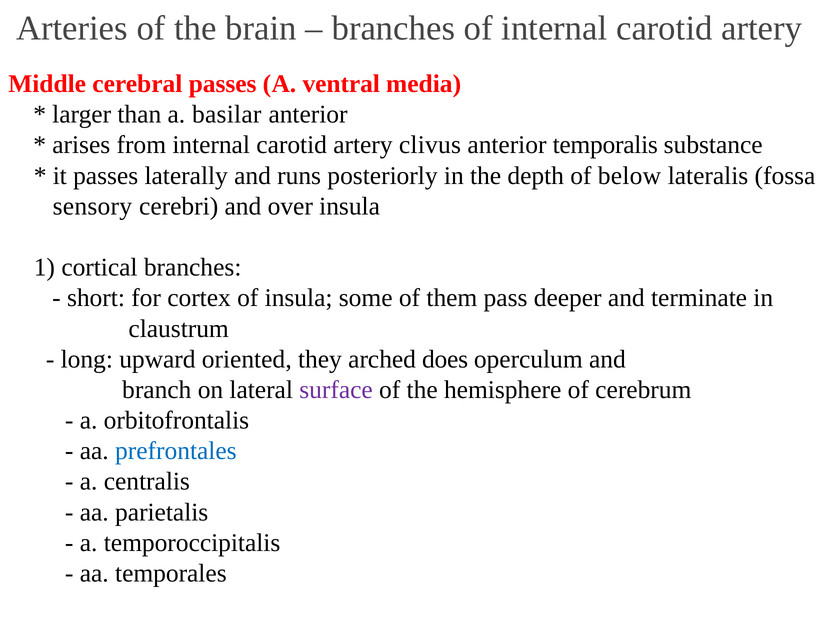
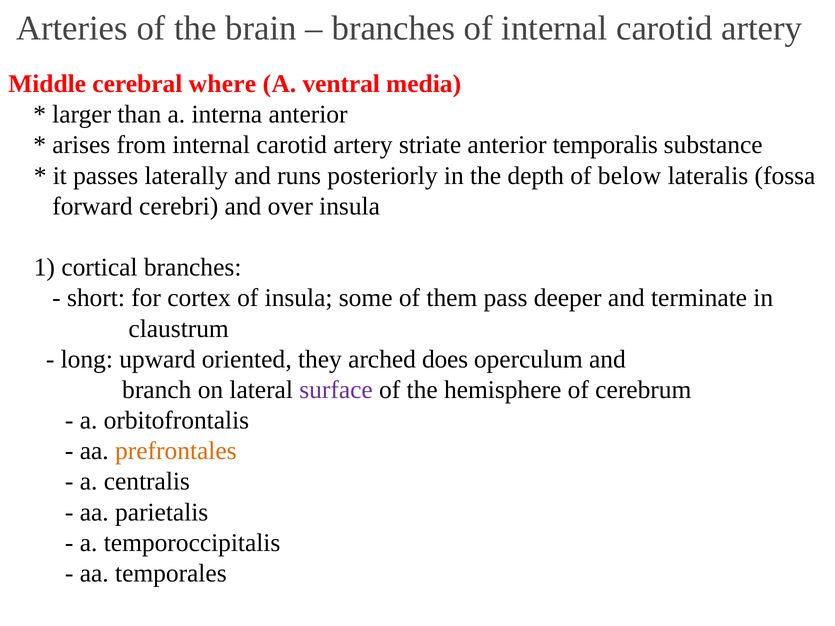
cerebral passes: passes -> where
basilar: basilar -> interna
clivus: clivus -> striate
sensory: sensory -> forward
prefrontales colour: blue -> orange
